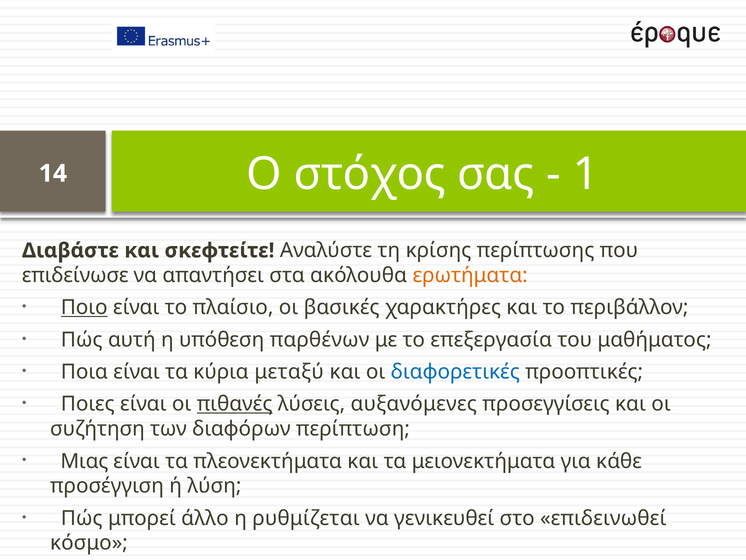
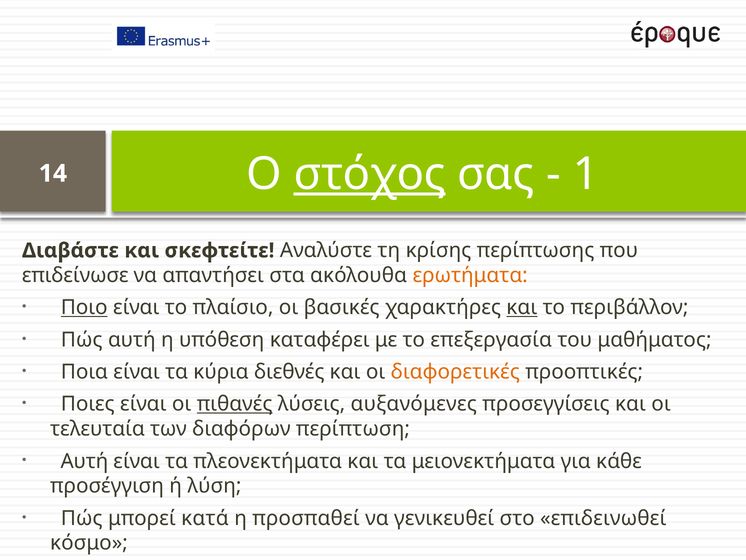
στόχος underline: none -> present
και at (522, 307) underline: none -> present
παρθένων: παρθένων -> καταφέρει
μεταξύ: μεταξύ -> διεθνές
διαφορετικές colour: blue -> orange
συζήτηση: συζήτηση -> τελευταία
Μιας at (84, 461): Μιας -> Αυτή
άλλο: άλλο -> κατά
ρυθμίζεται: ρυθμίζεται -> προσπαθεί
